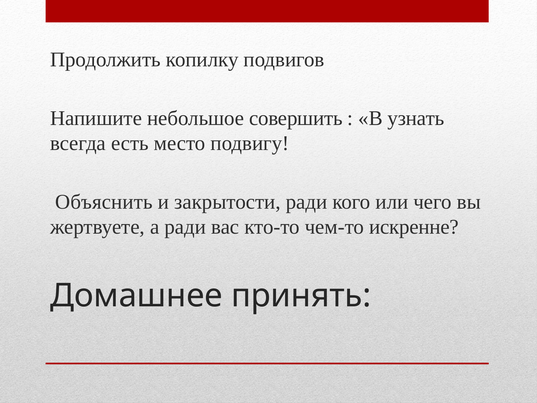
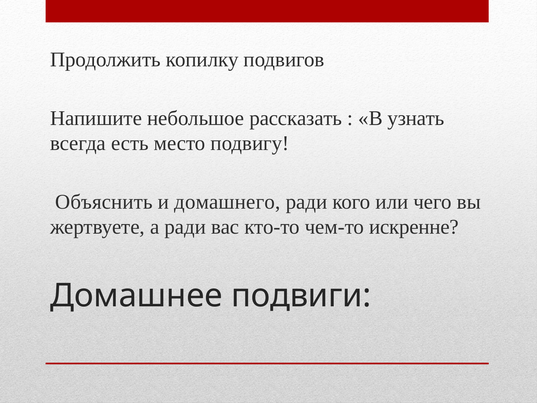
совершить: совершить -> рассказать
закрытости: закрытости -> домашнего
принять: принять -> подвиги
